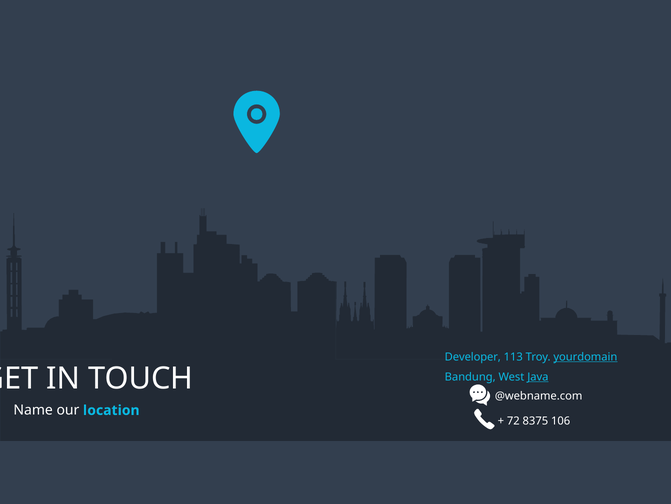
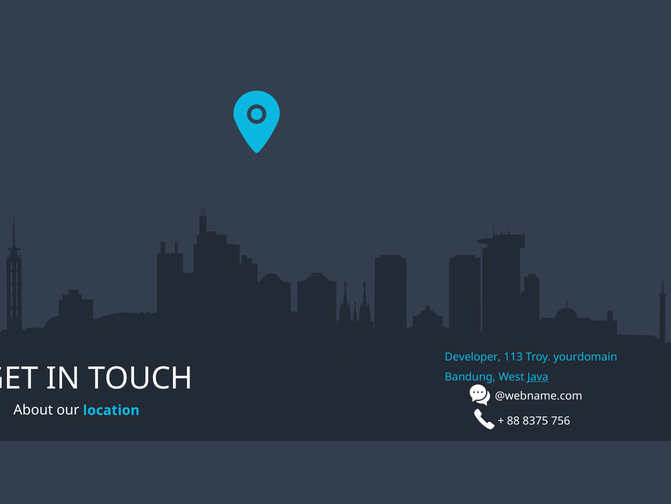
yourdomain underline: present -> none
Name: Name -> About
72: 72 -> 88
106: 106 -> 756
